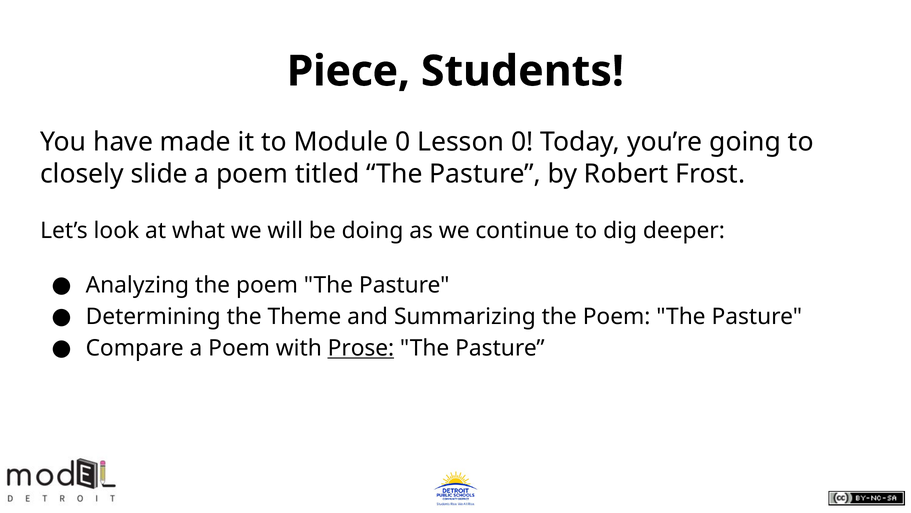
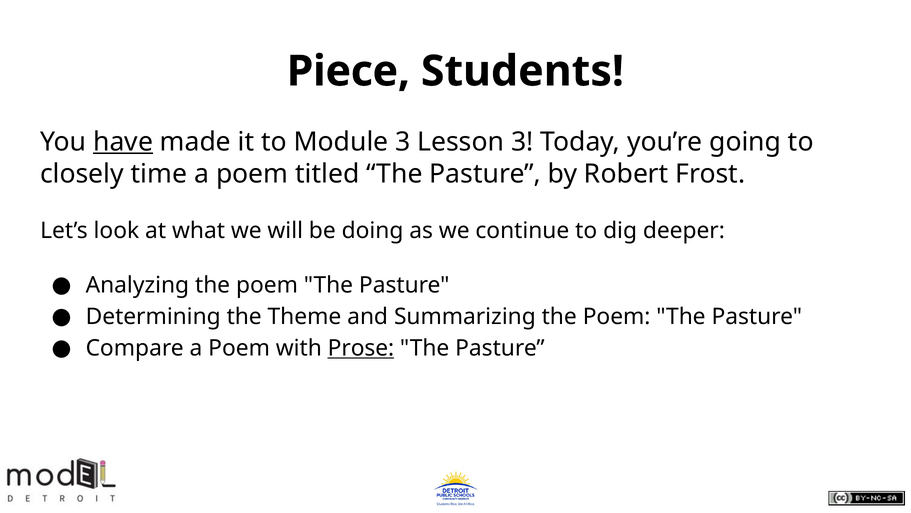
have underline: none -> present
Module 0: 0 -> 3
Lesson 0: 0 -> 3
slide: slide -> time
